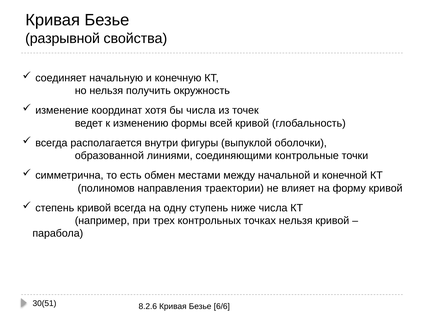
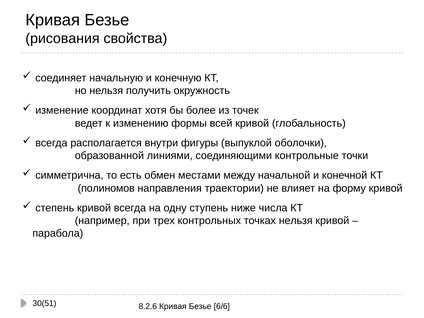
разрывной: разрывной -> рисования
бы числа: числа -> более
